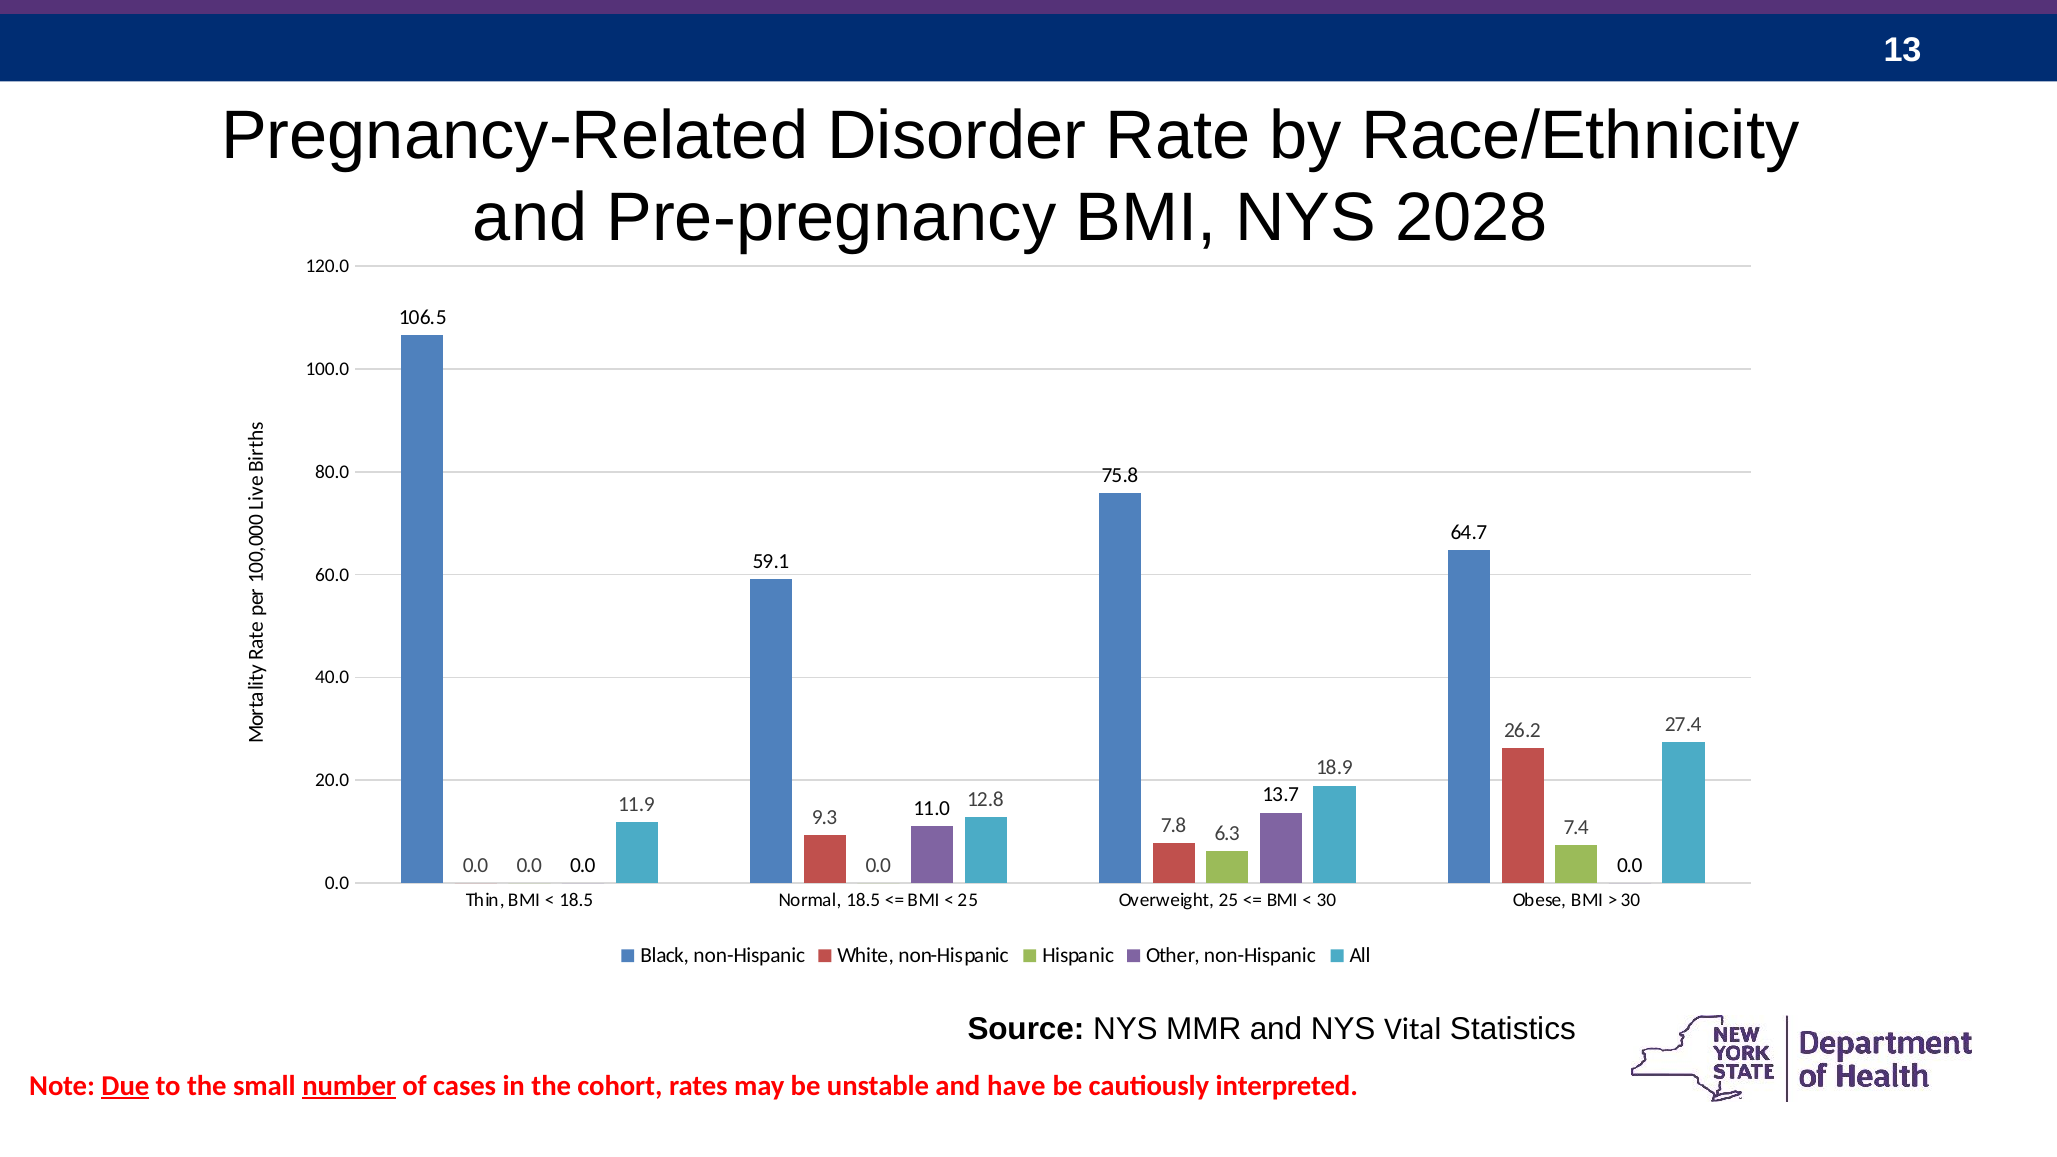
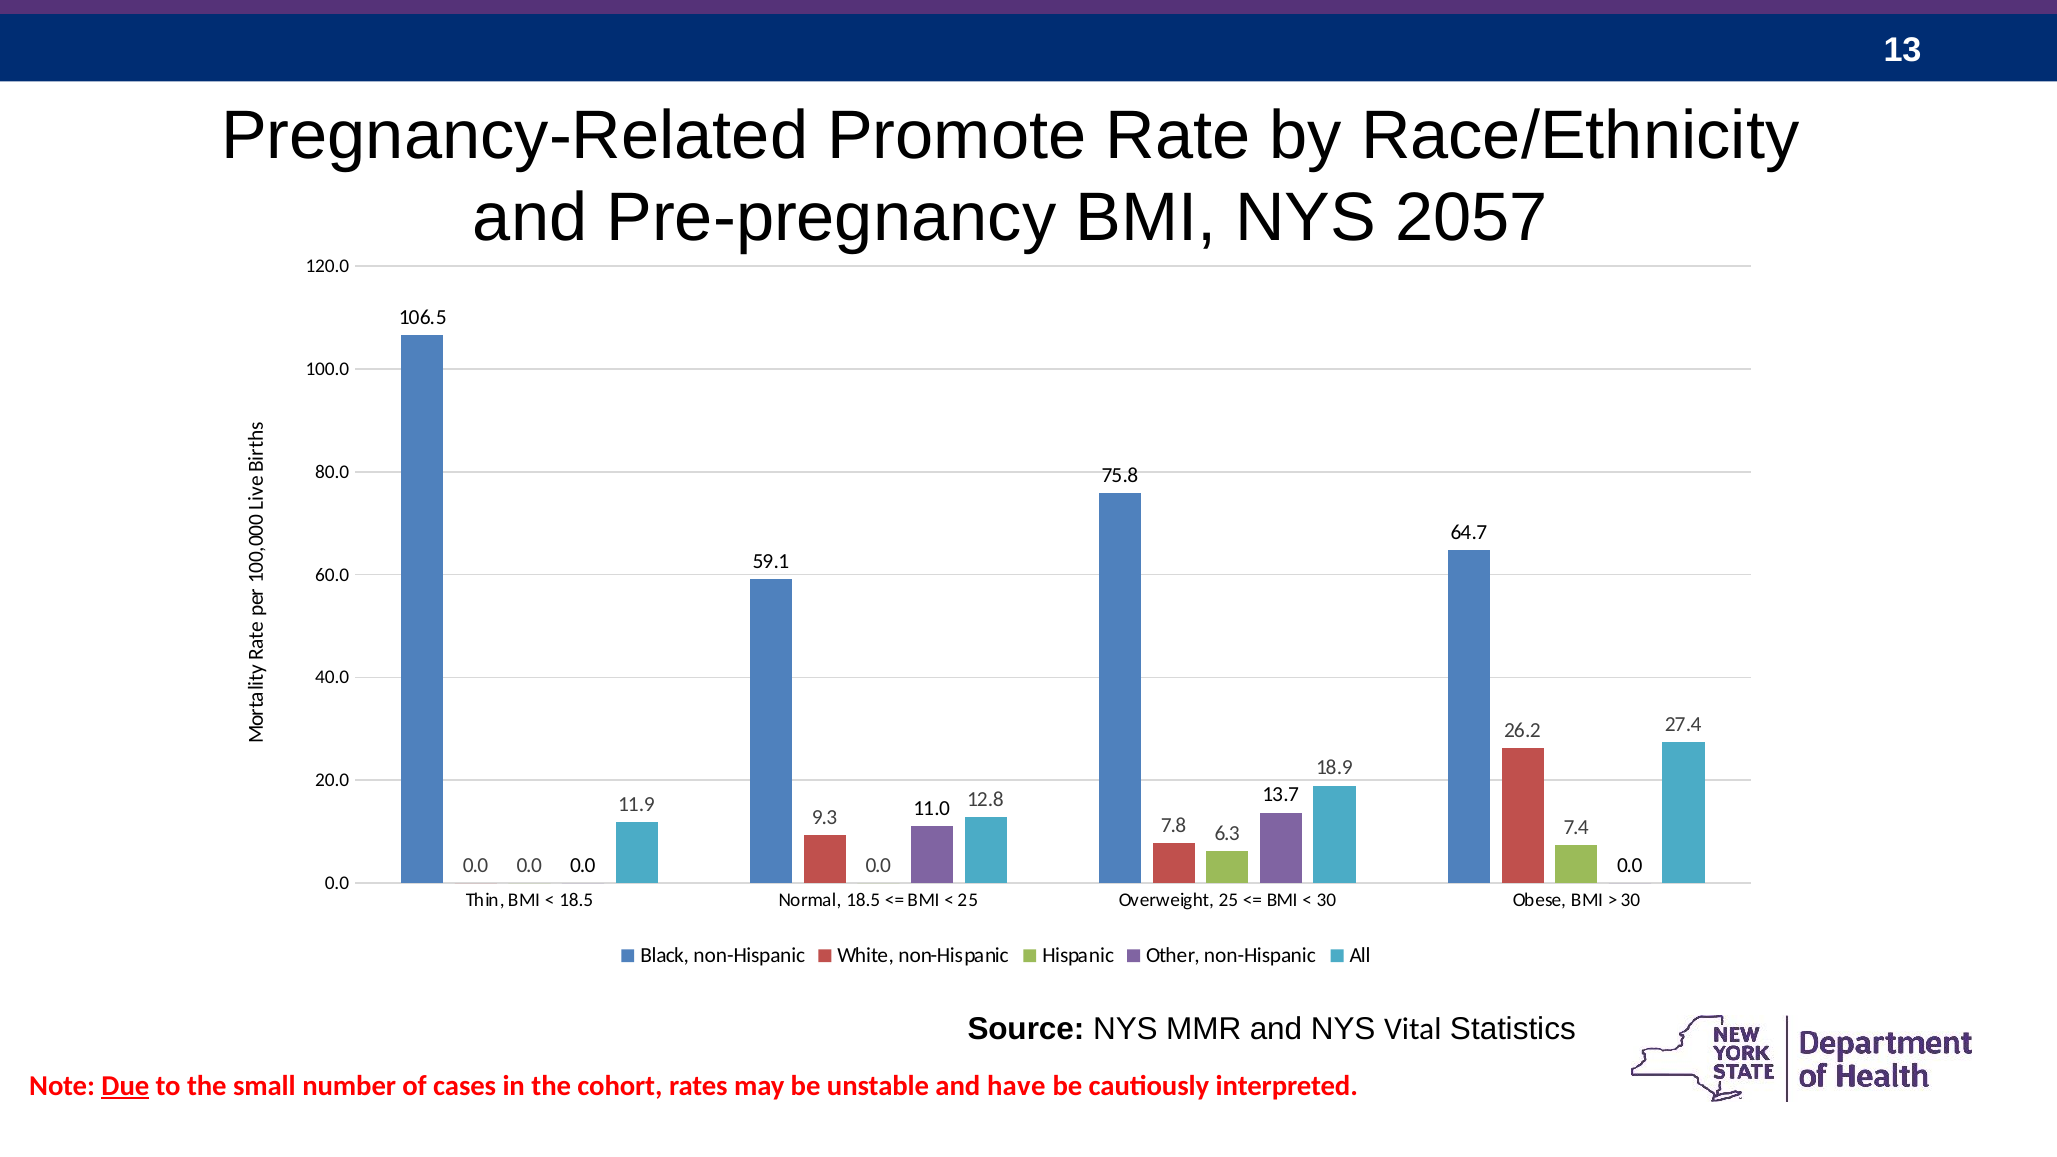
Disorder: Disorder -> Promote
2028: 2028 -> 2057
number underline: present -> none
